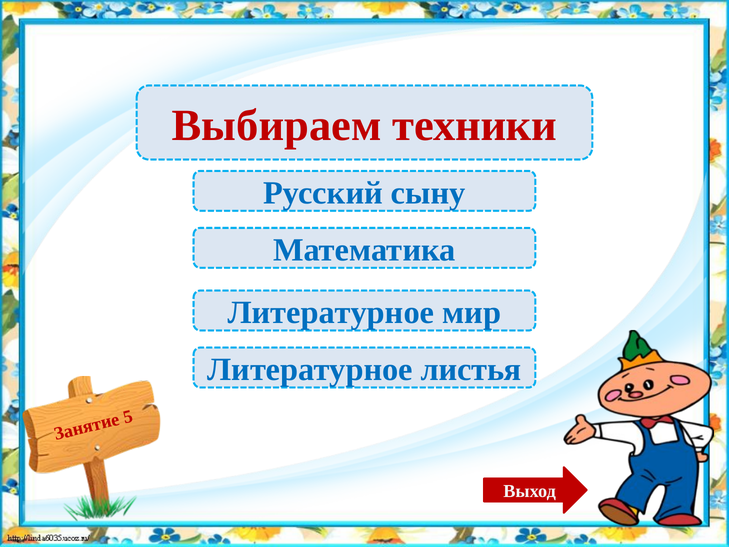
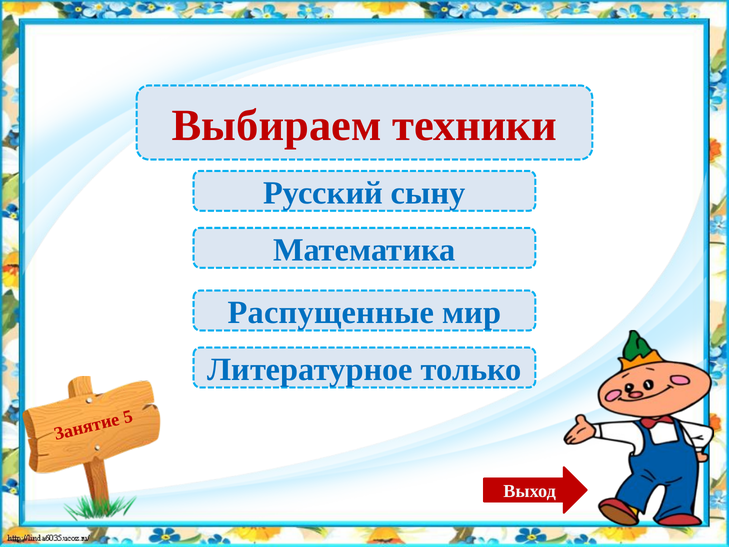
Литературное at (331, 313): Литературное -> Распущенные
листья: листья -> только
